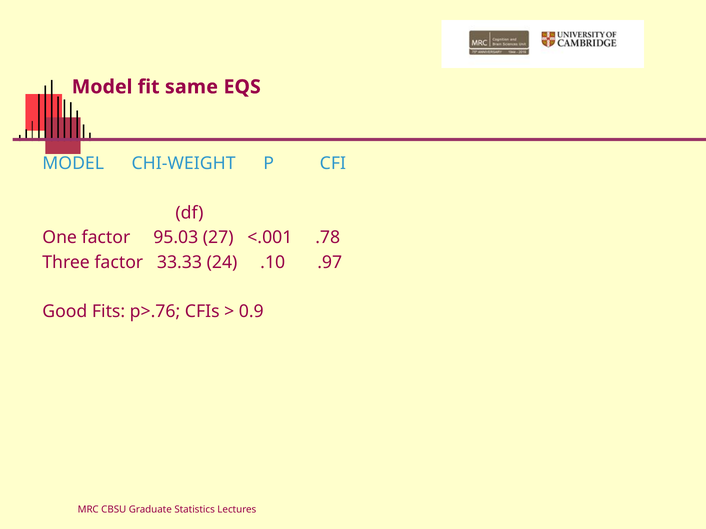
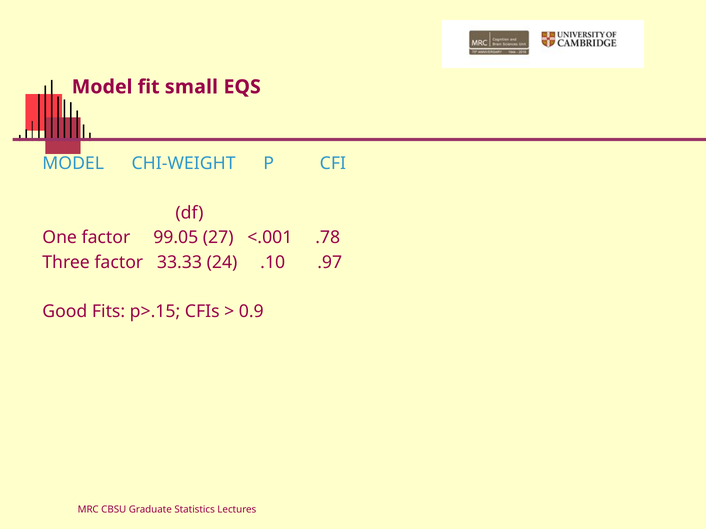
same: same -> small
95.03: 95.03 -> 99.05
p>.76: p>.76 -> p>.15
